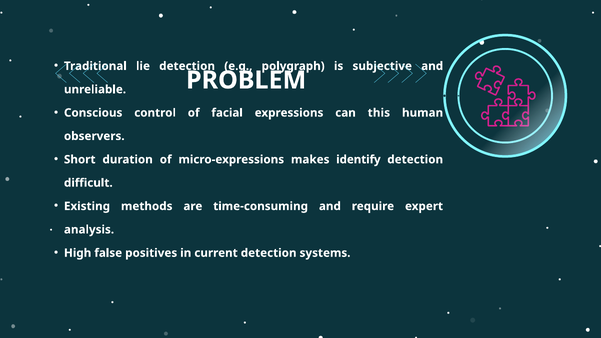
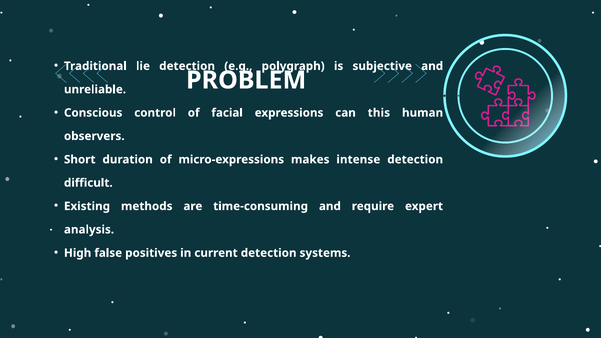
identify: identify -> intense
